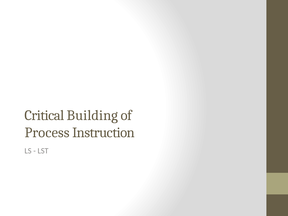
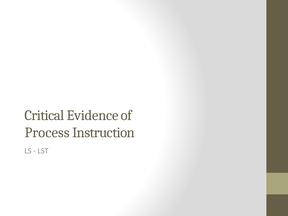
Building: Building -> Evidence
